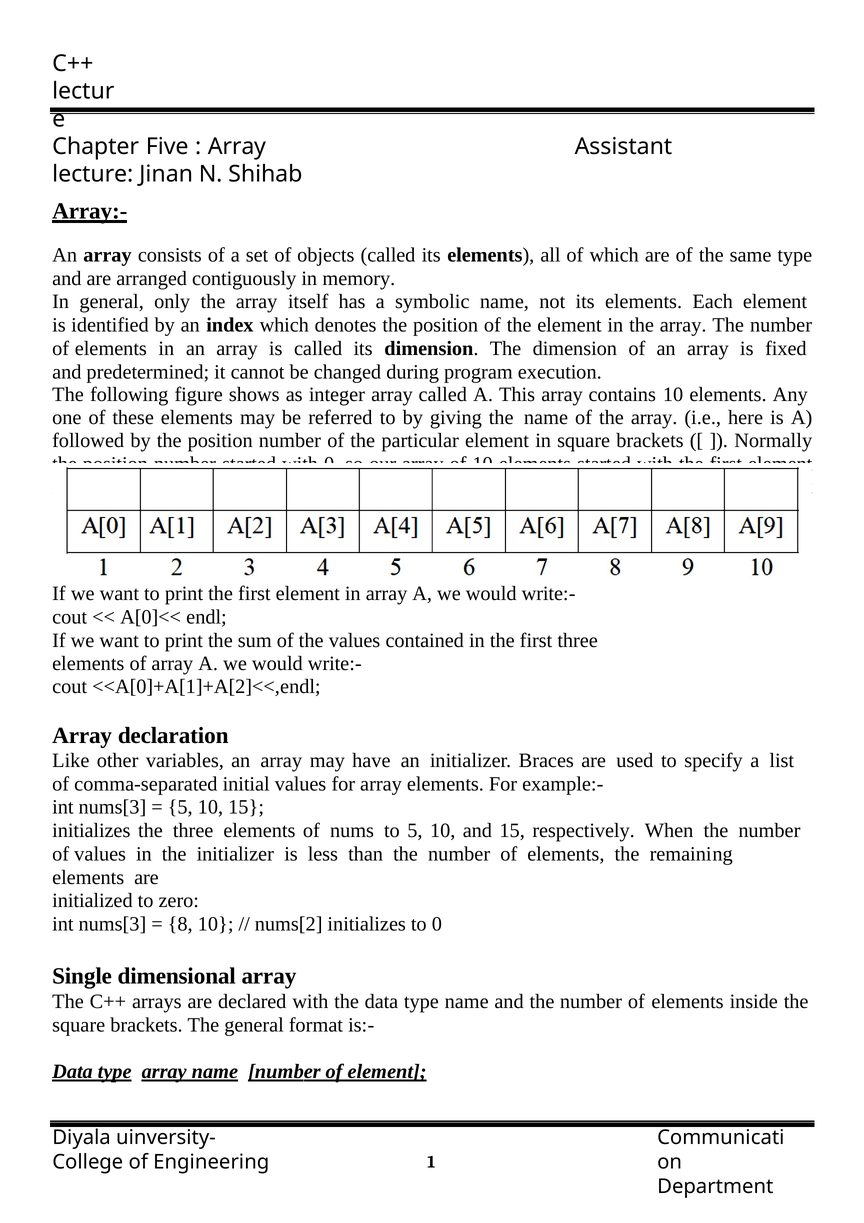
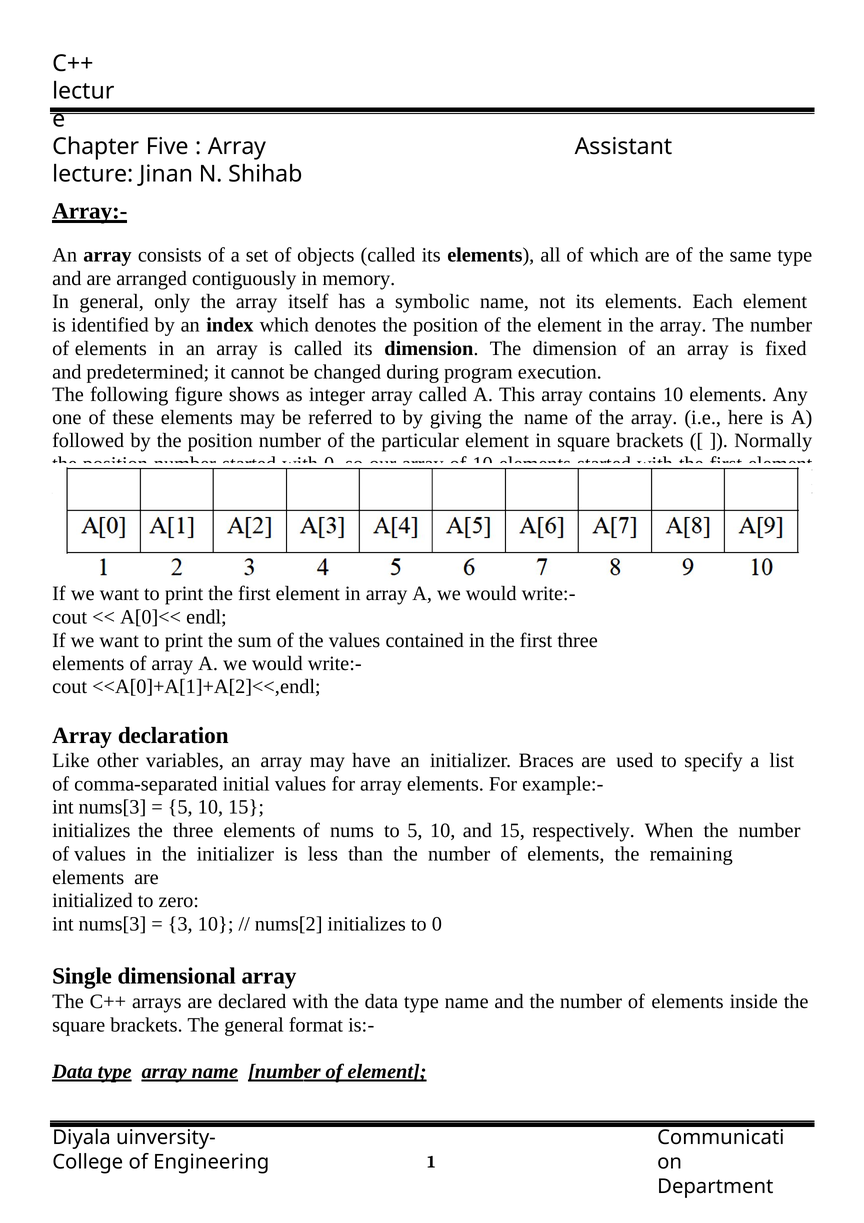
8: 8 -> 3
